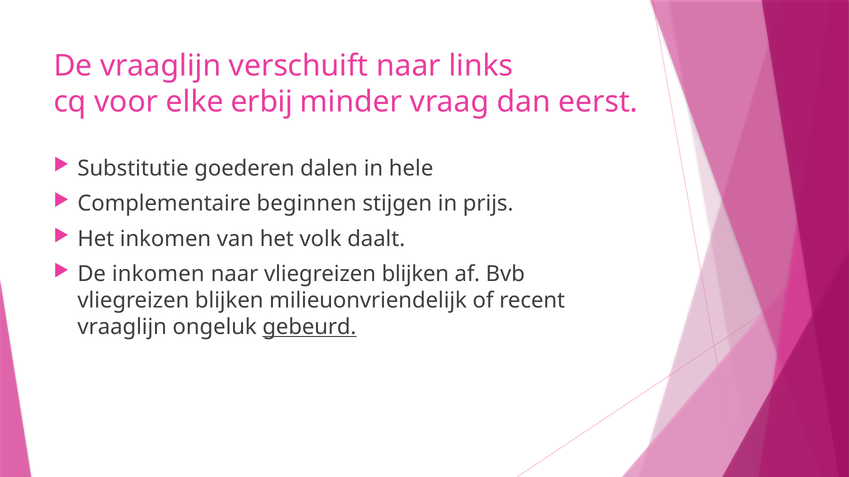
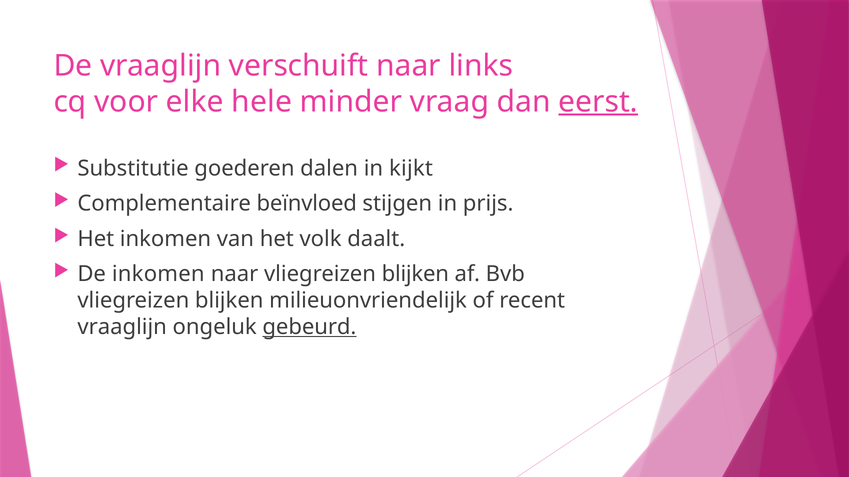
erbij: erbij -> hele
eerst underline: none -> present
hele: hele -> kijkt
beginnen: beginnen -> beïnvloed
